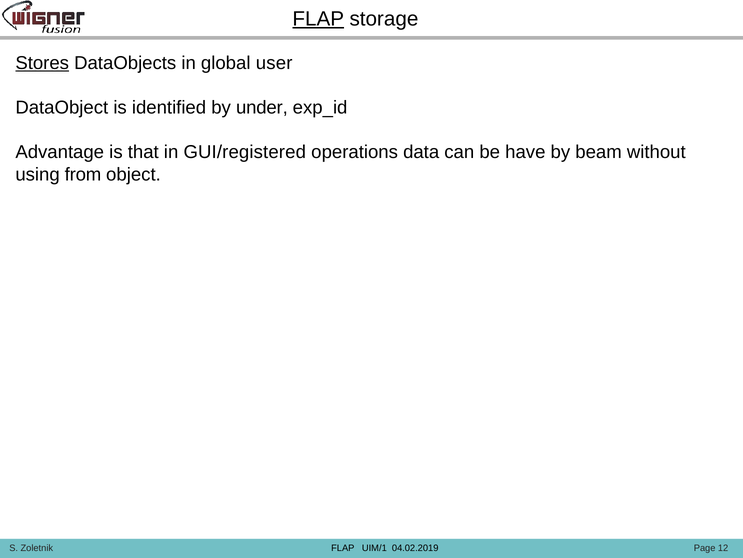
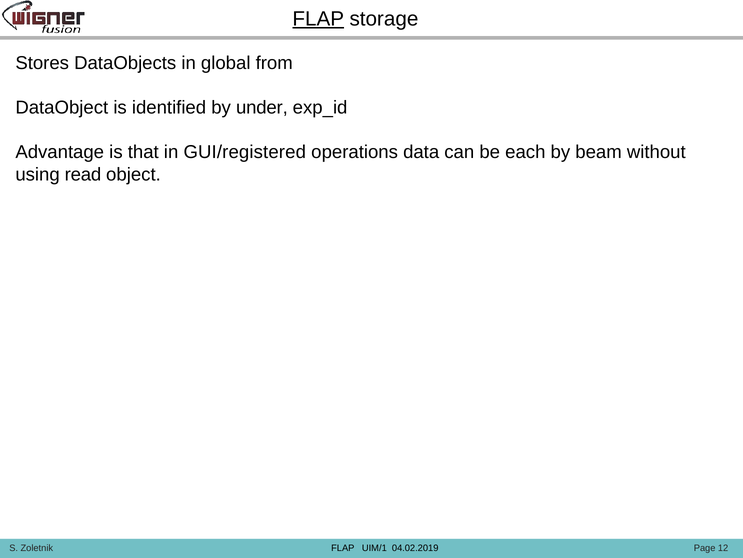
Stores underline: present -> none
user: user -> from
have: have -> each
from: from -> read
